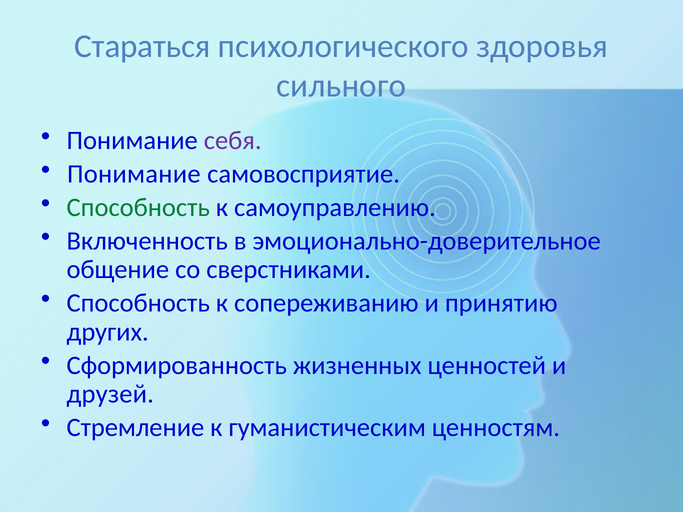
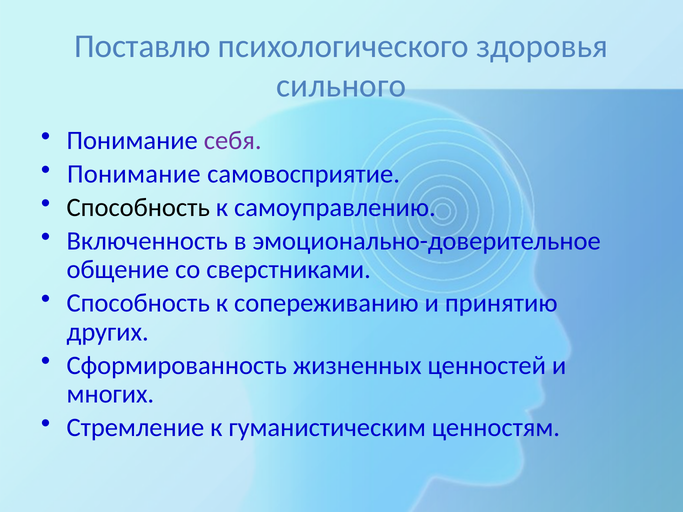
Стараться: Стараться -> Поставлю
Способность at (138, 208) colour: green -> black
друзей: друзей -> многих
